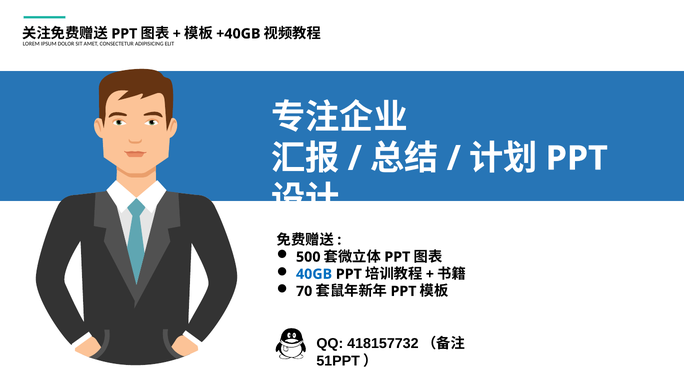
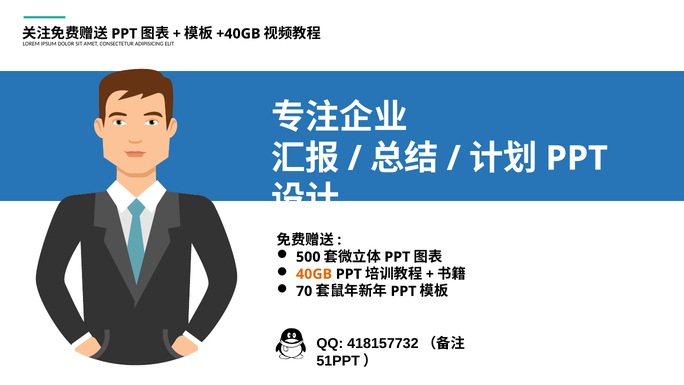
40GB colour: blue -> orange
